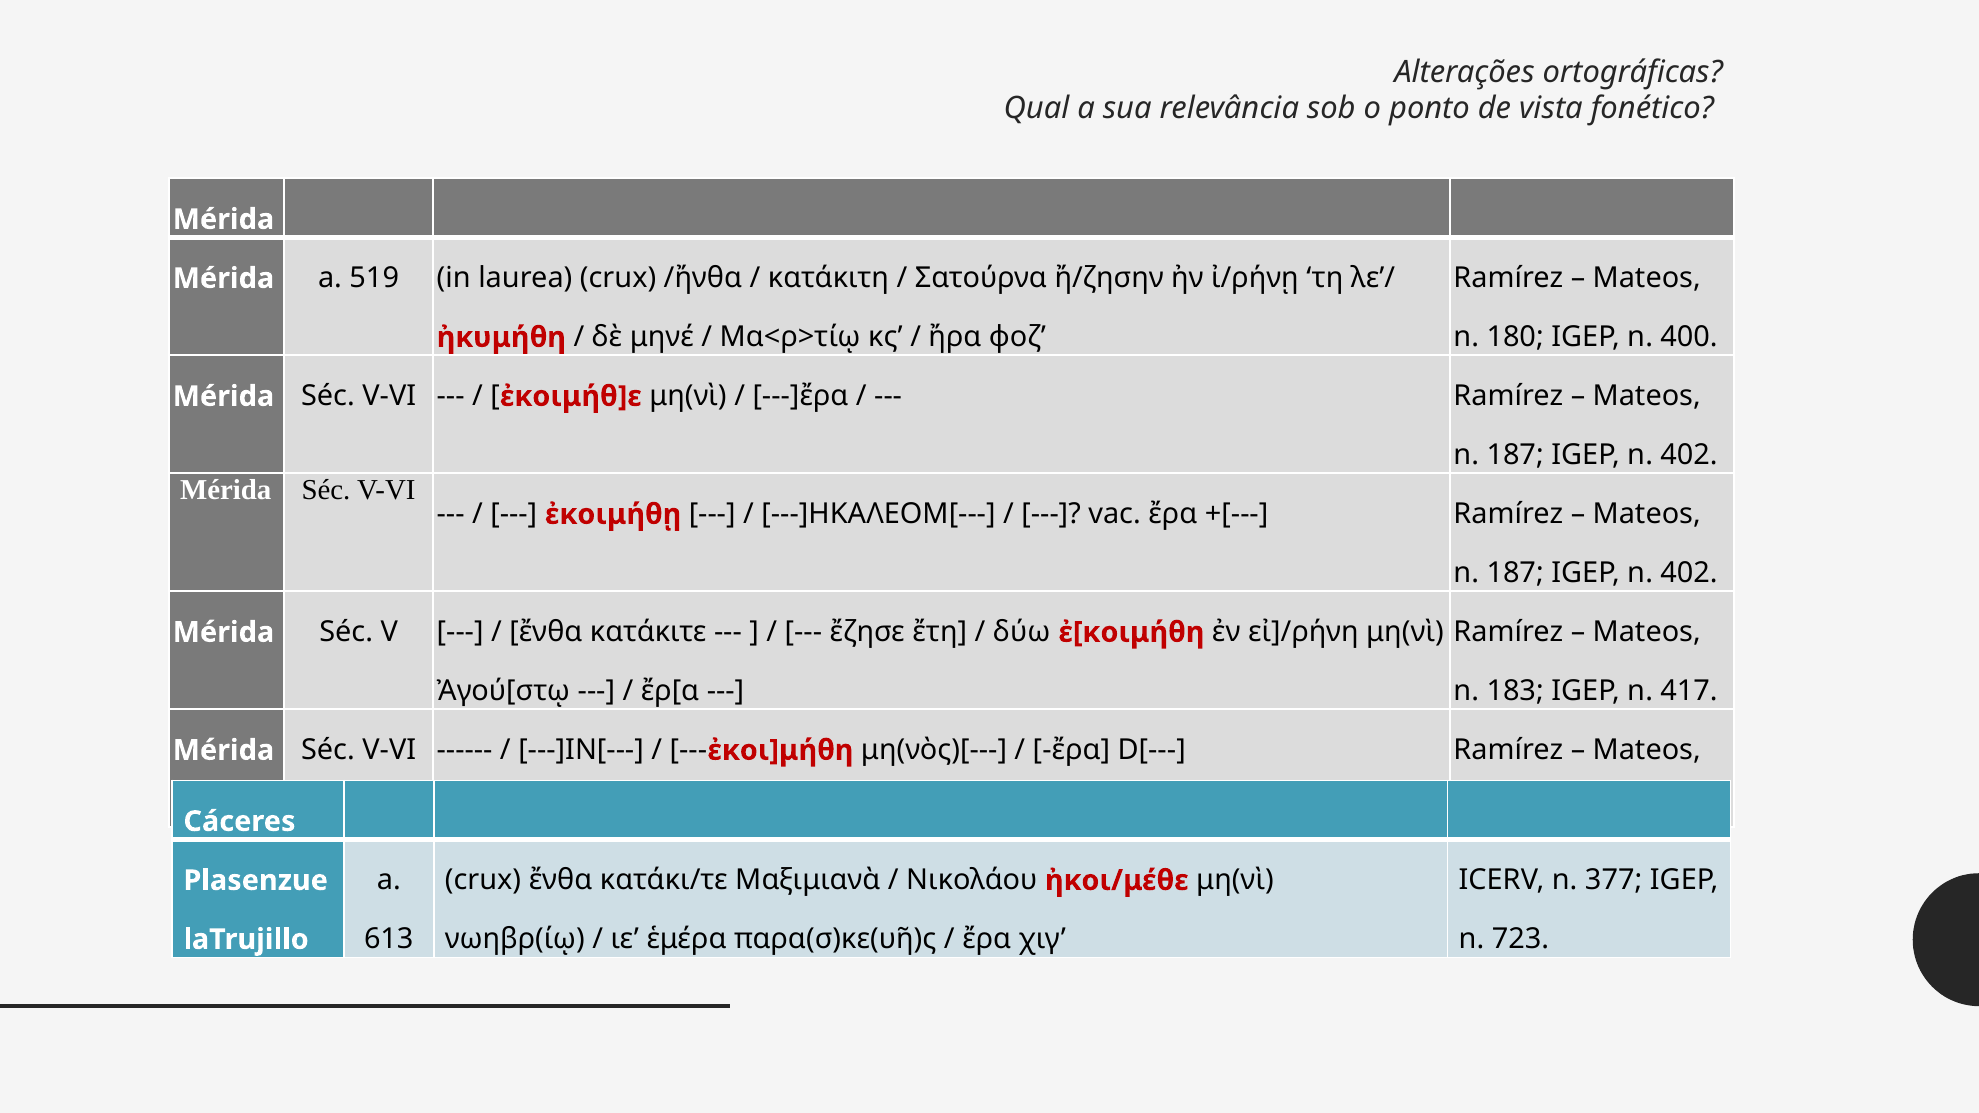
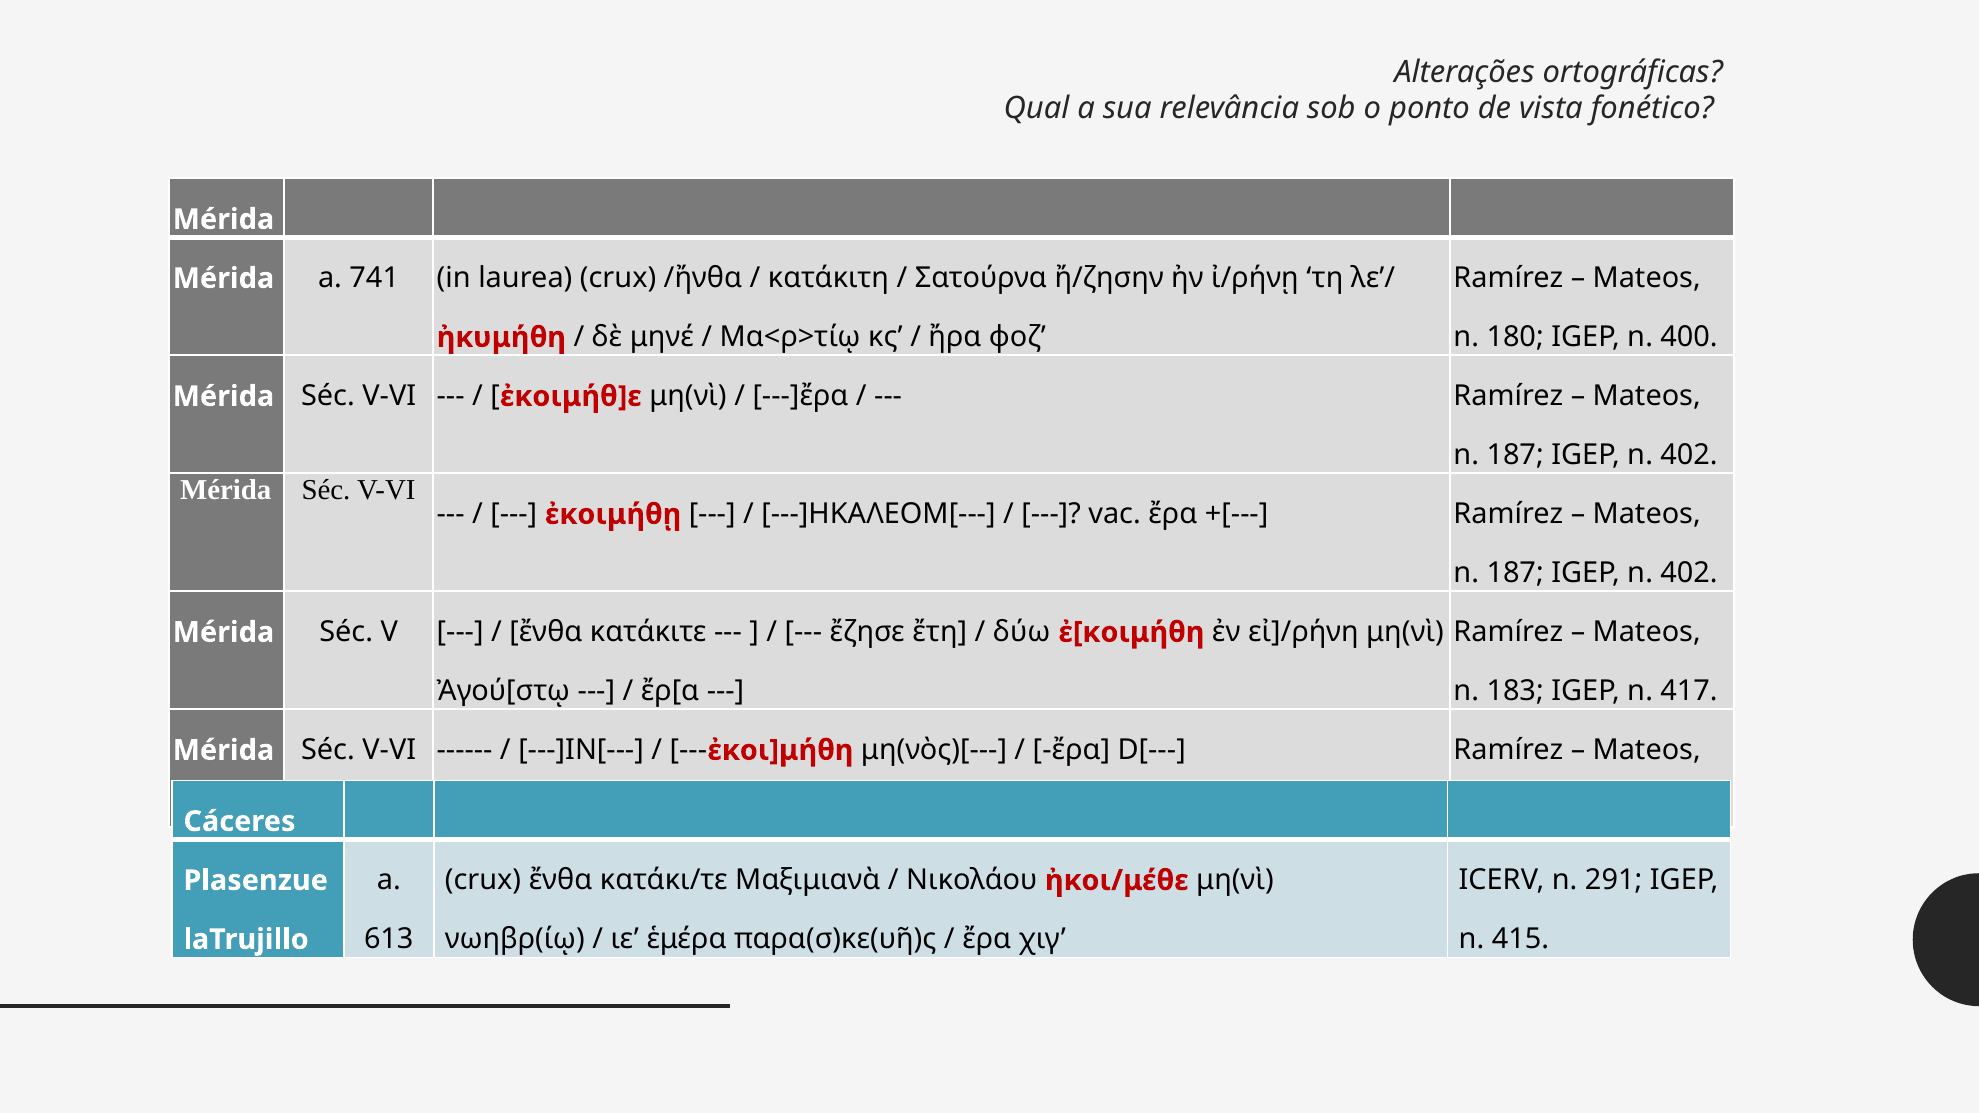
519: 519 -> 741
377: 377 -> 291
723: 723 -> 415
